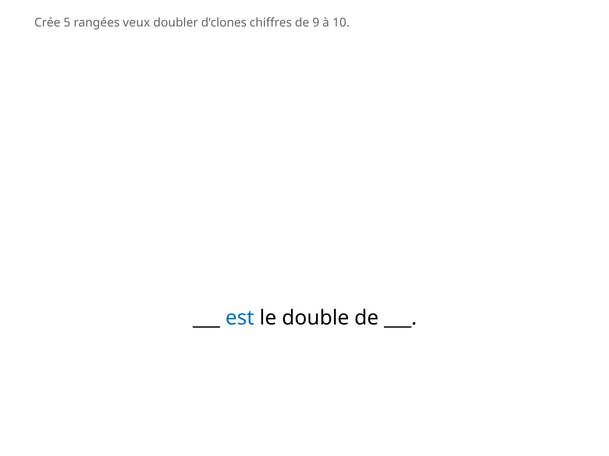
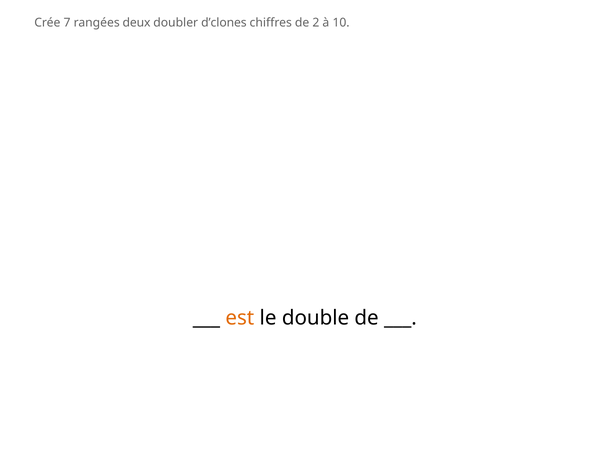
5: 5 -> 7
veux: veux -> deux
9: 9 -> 2
est colour: blue -> orange
